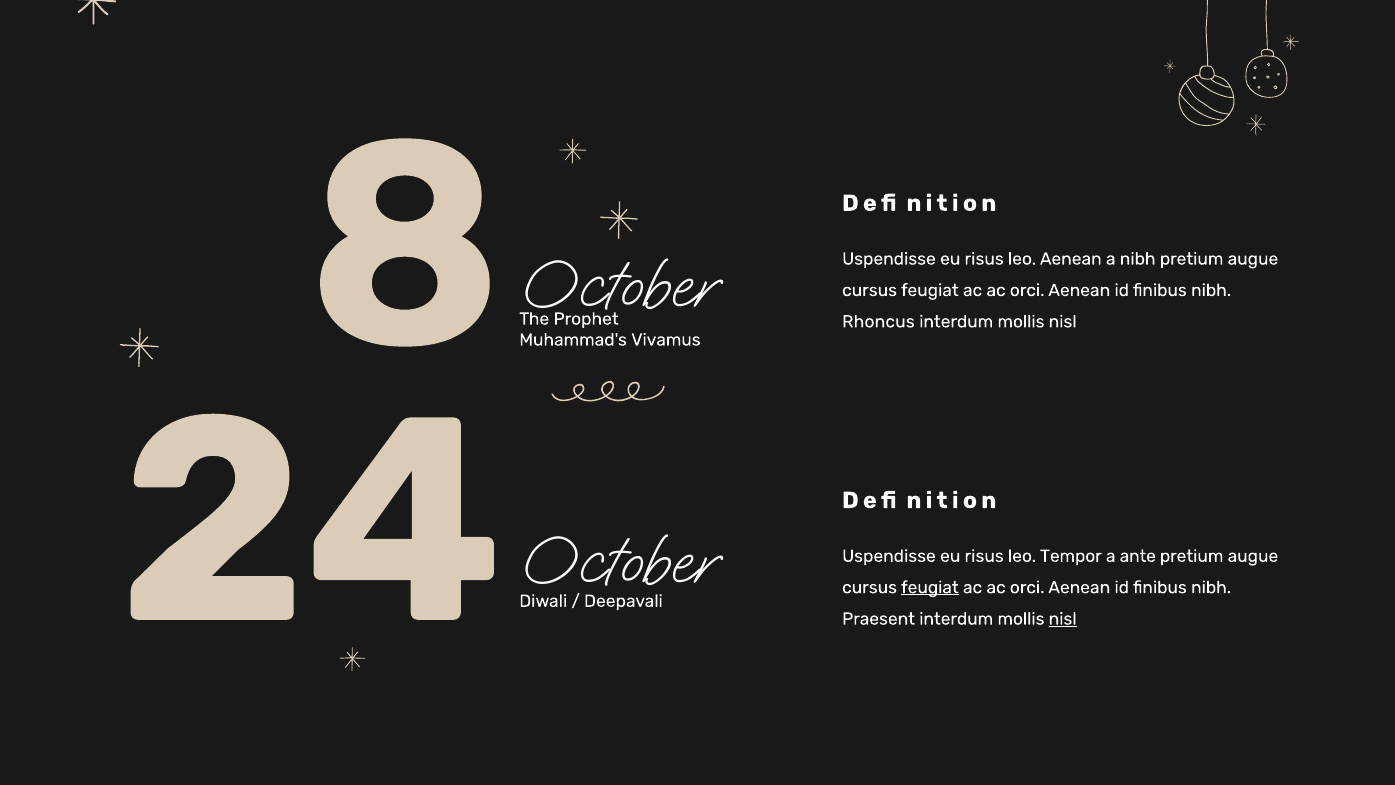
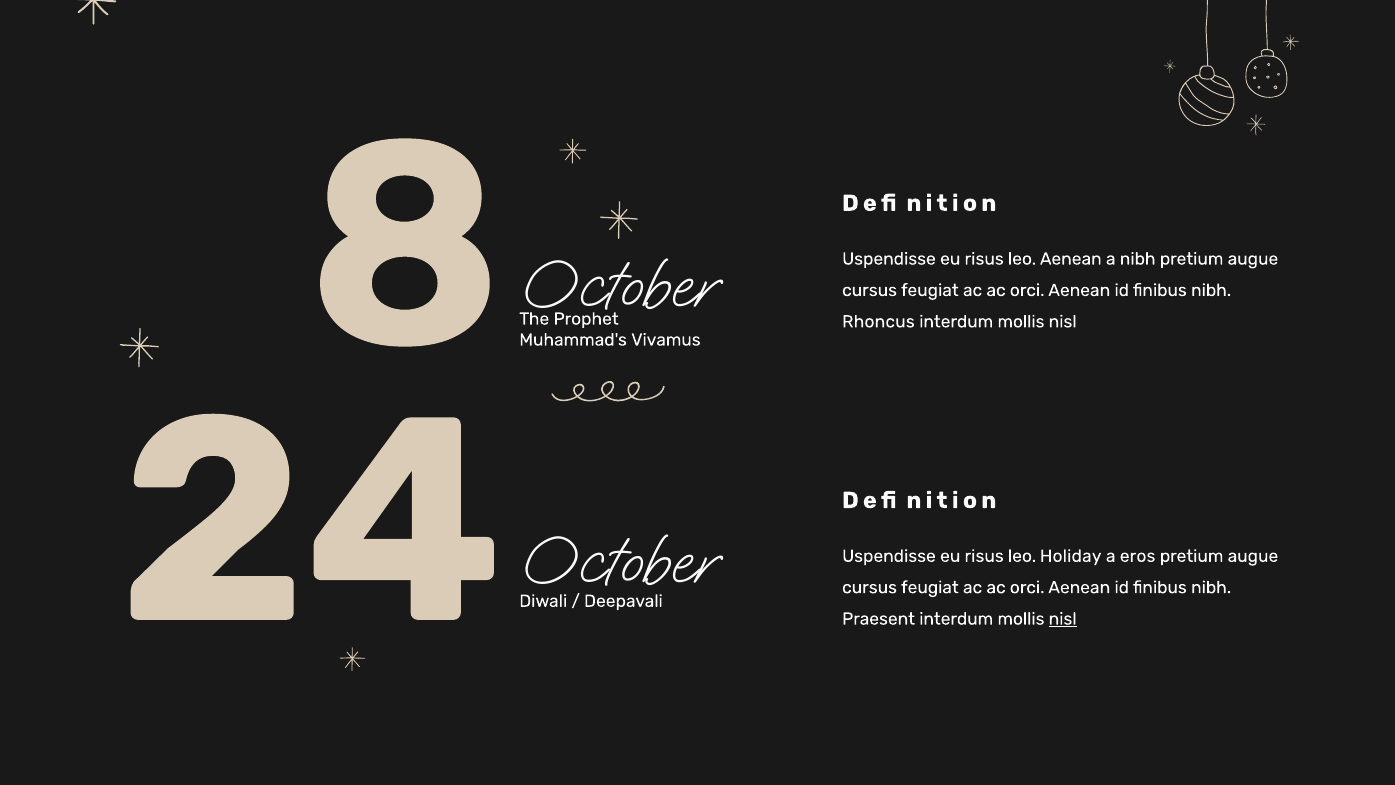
Tempor: Tempor -> Holiday
ante: ante -> eros
feugiat at (930, 587) underline: present -> none
